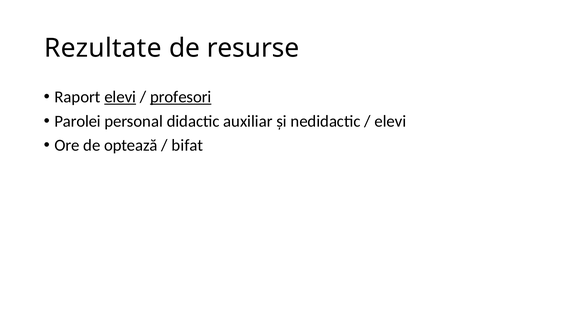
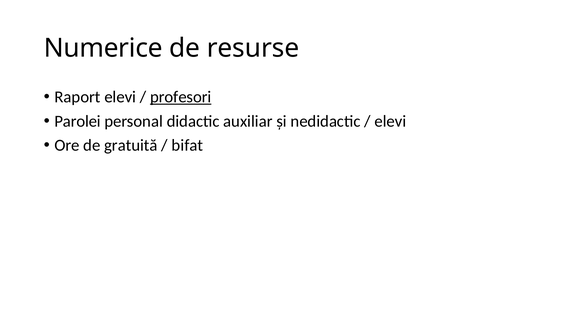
Rezultate: Rezultate -> Numerice
elevi at (120, 97) underline: present -> none
optează: optează -> gratuită
